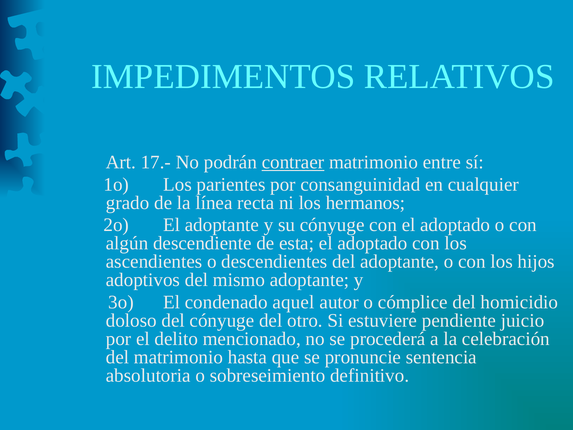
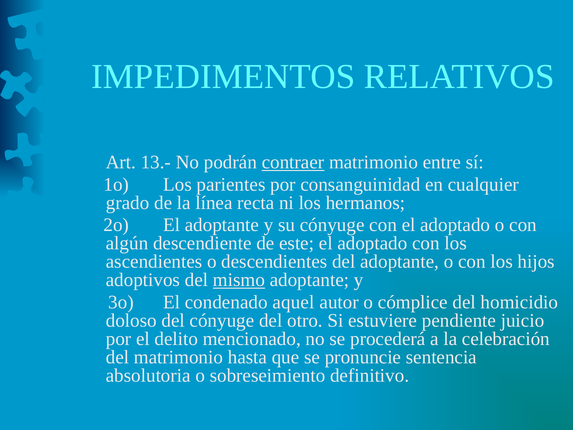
17.-: 17.- -> 13.-
esta: esta -> este
mismo underline: none -> present
